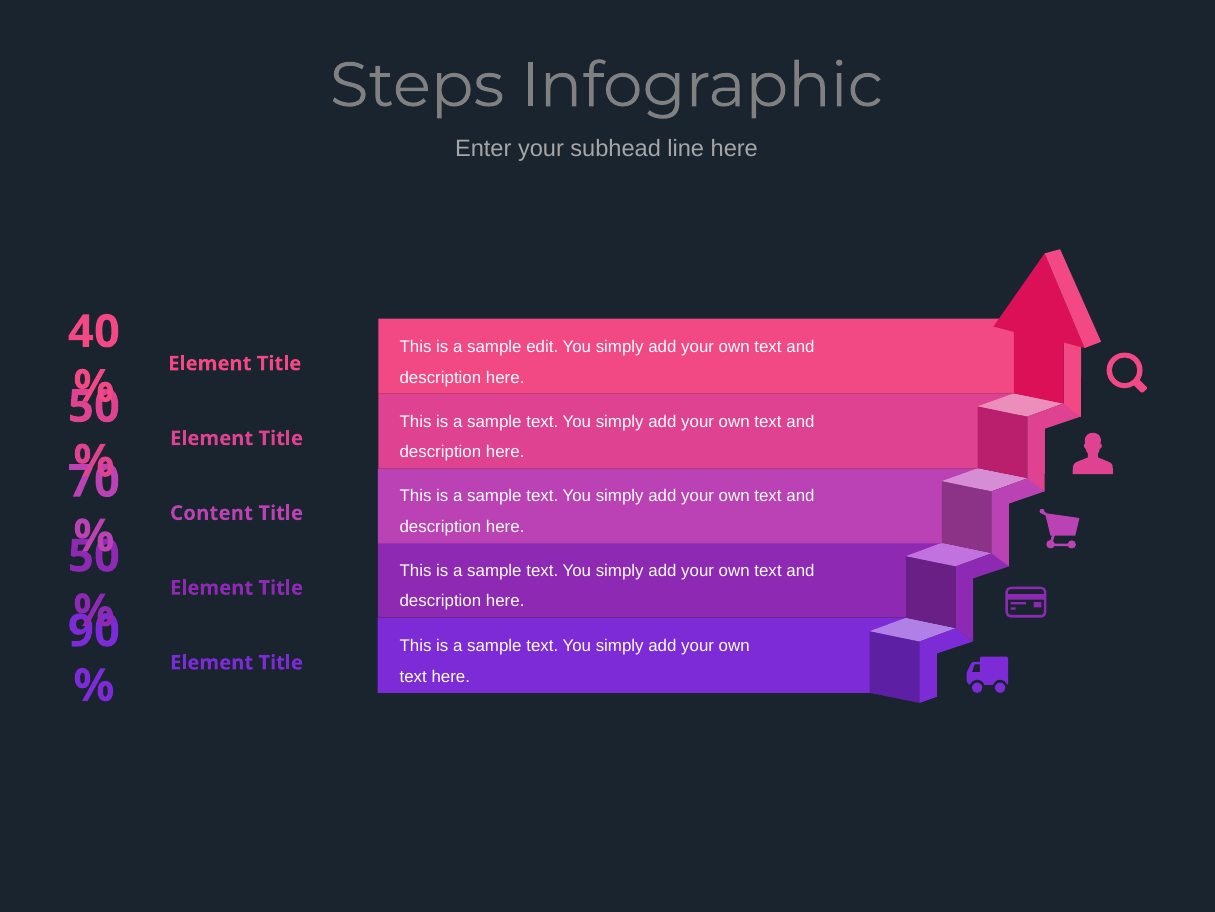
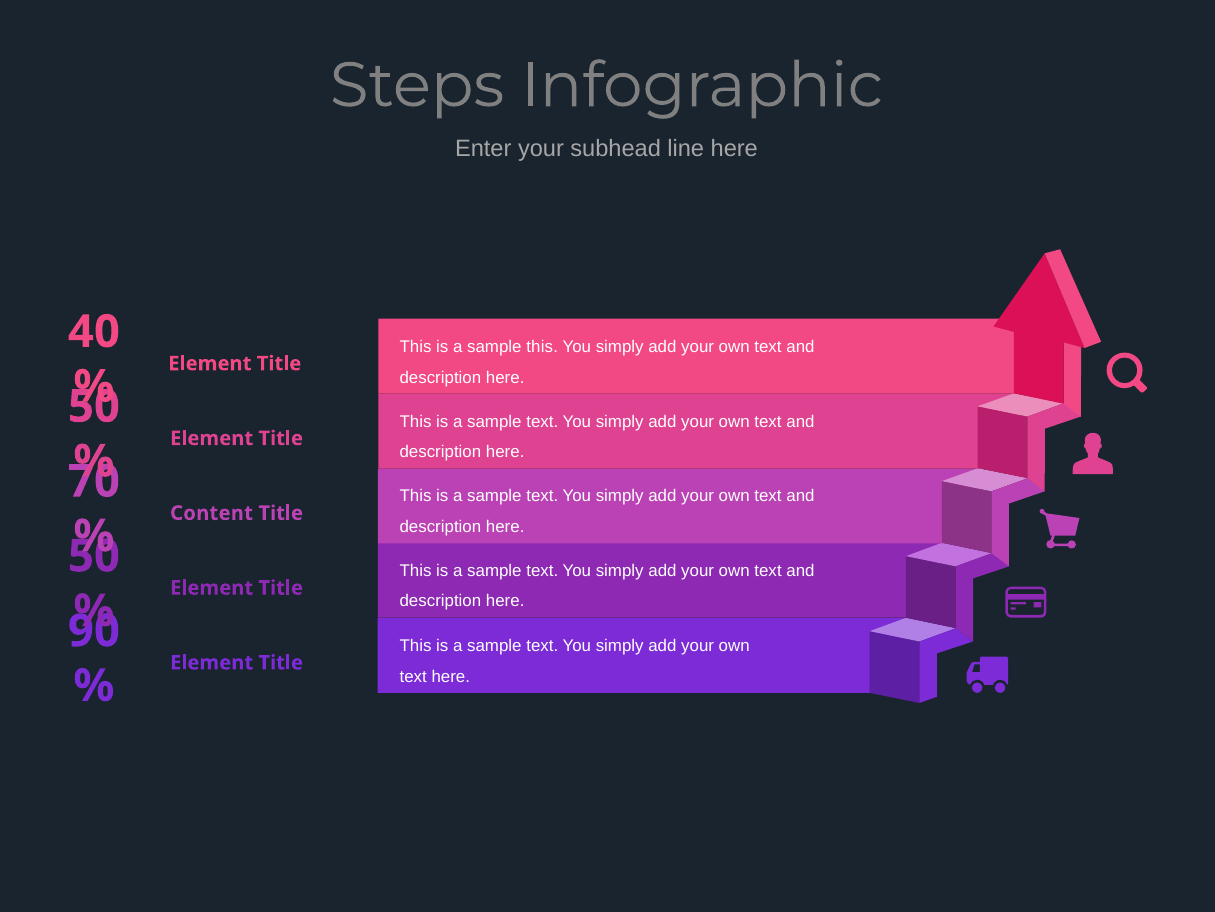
sample edit: edit -> this
